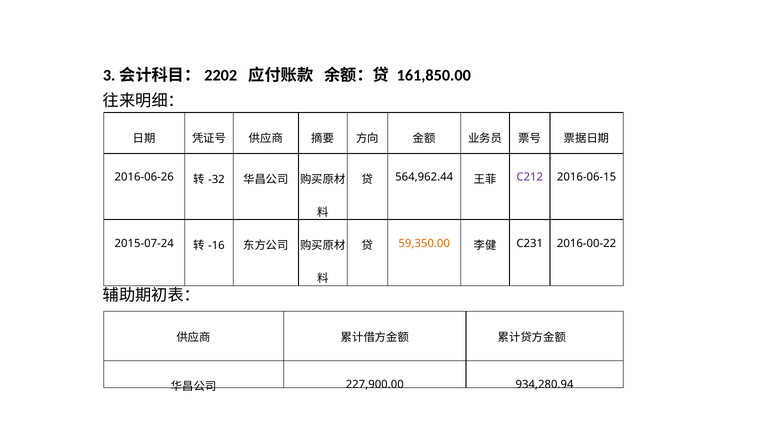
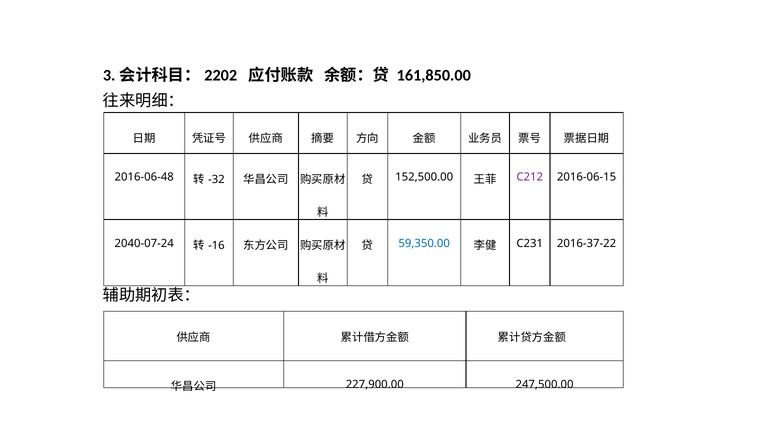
2016-06-26: 2016-06-26 -> 2016-06-48
564,962.44: 564,962.44 -> 152,500.00
2015-07-24: 2015-07-24 -> 2040-07-24
59,350.00 colour: orange -> blue
2016-00-22: 2016-00-22 -> 2016-37-22
934,280.94: 934,280.94 -> 247,500.00
